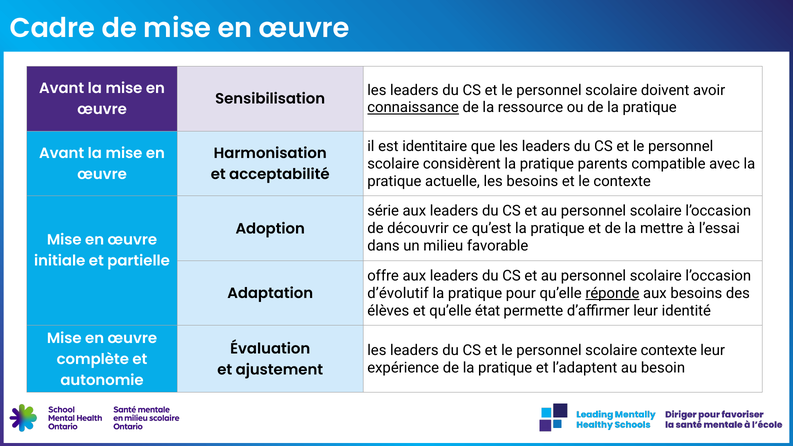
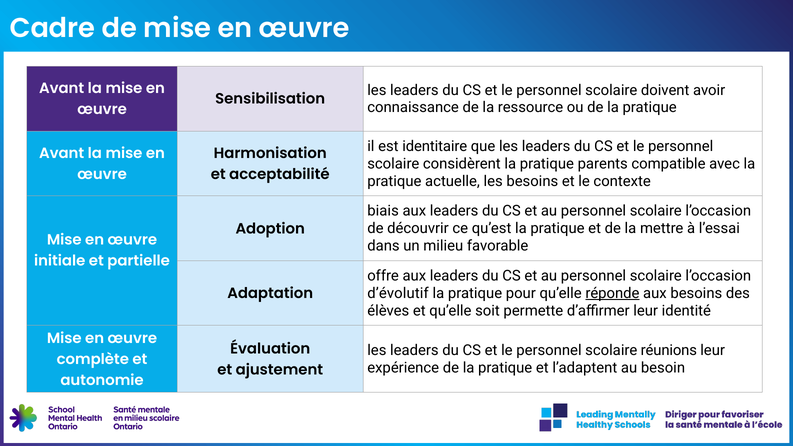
connaissance underline: present -> none
série: série -> biais
état: état -> soit
scolaire contexte: contexte -> réunions
